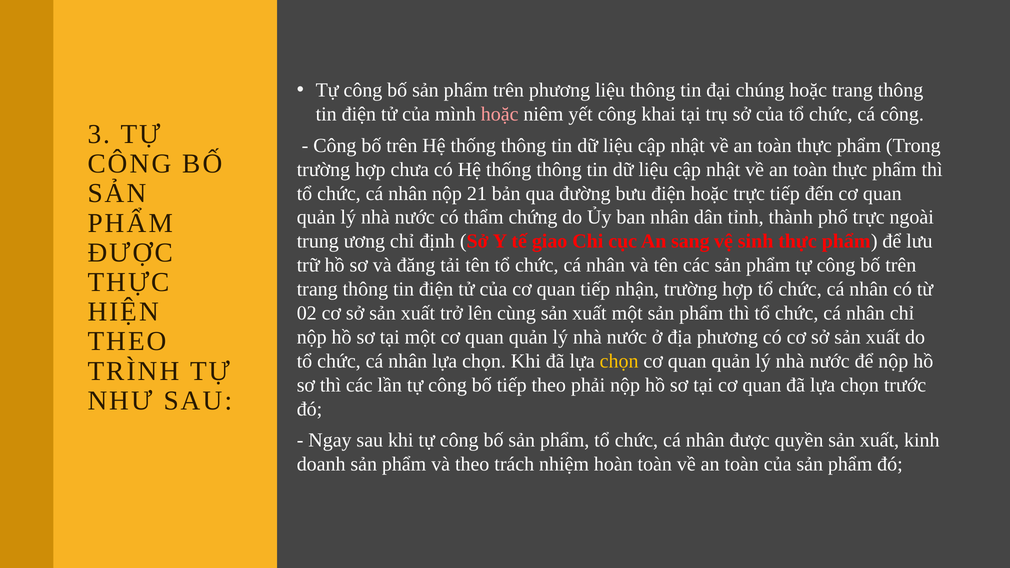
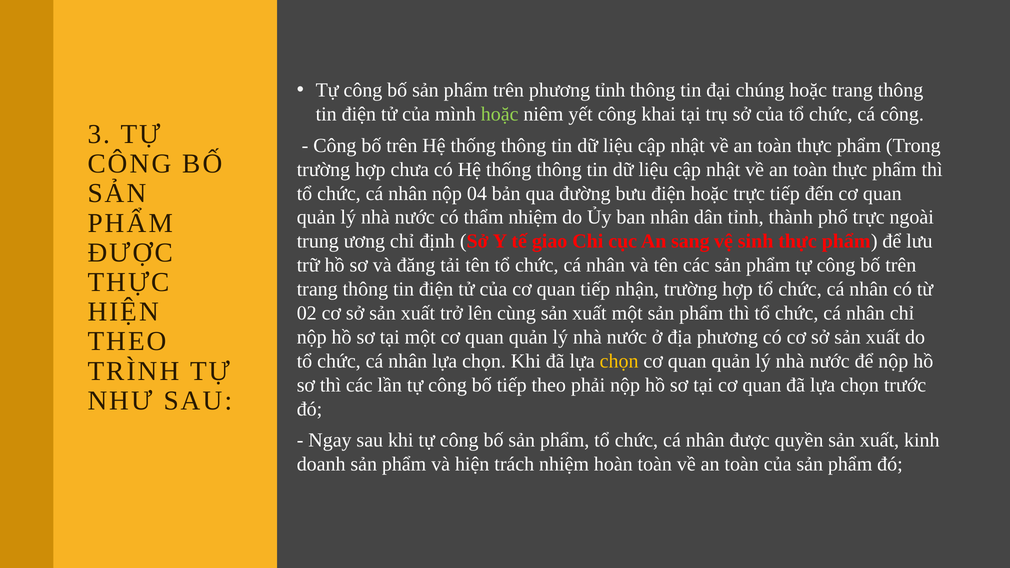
phương liệu: liệu -> tỉnh
hoặc at (500, 114) colour: pink -> light green
21: 21 -> 04
thẩm chứng: chứng -> nhiệm
và theo: theo -> hiện
